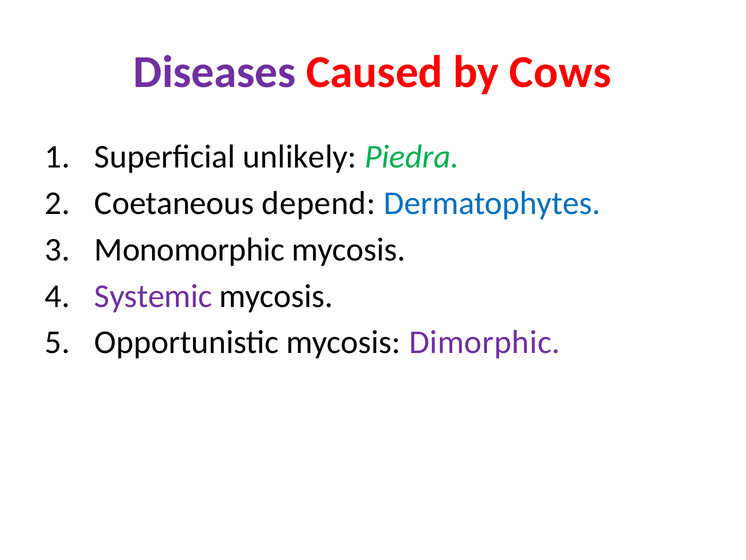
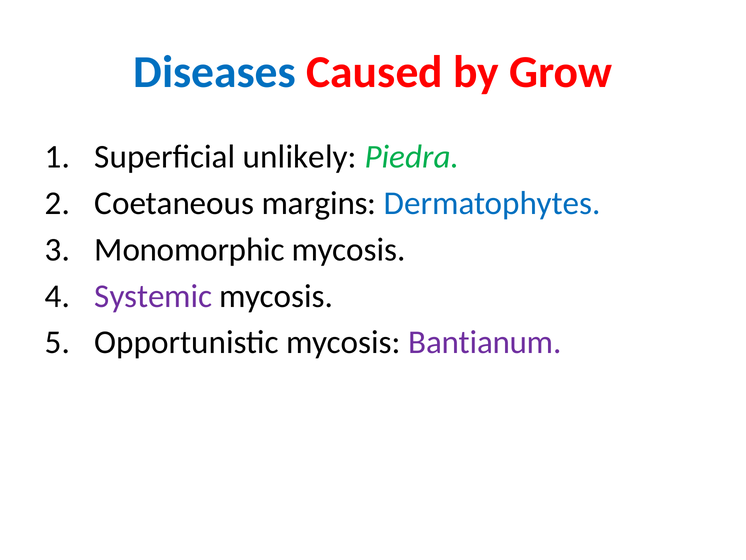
Diseases colour: purple -> blue
Cows: Cows -> Grow
depend: depend -> margins
Dimorphic: Dimorphic -> Bantianum
